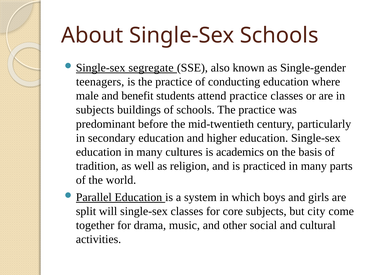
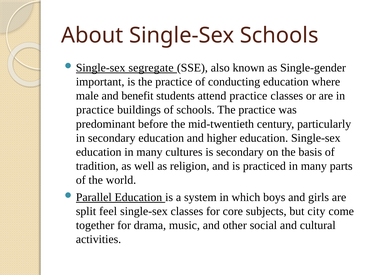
teenagers: teenagers -> important
subjects at (95, 110): subjects -> practice
is academics: academics -> secondary
will: will -> feel
